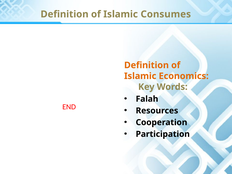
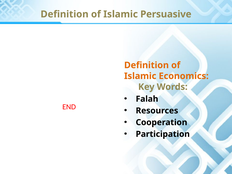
Consumes: Consumes -> Persuasive
